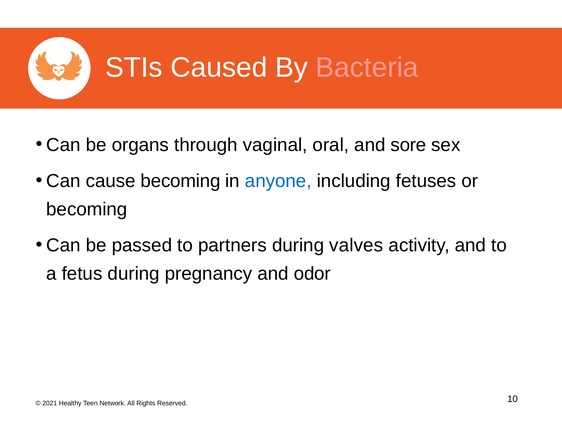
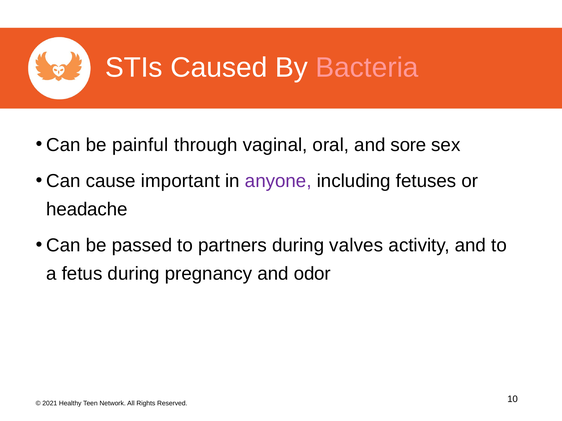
organs: organs -> painful
cause becoming: becoming -> important
anyone colour: blue -> purple
becoming at (87, 209): becoming -> headache
